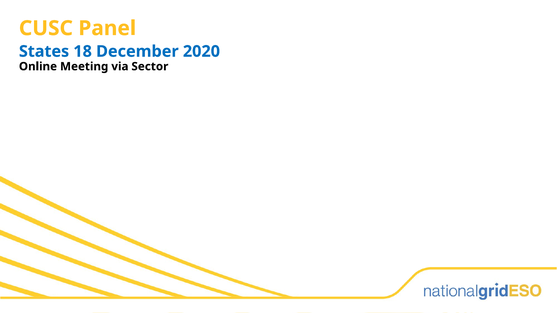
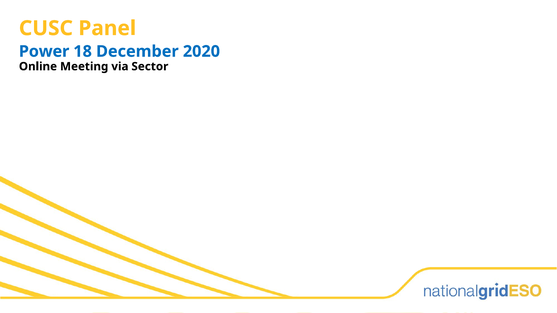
States: States -> Power
